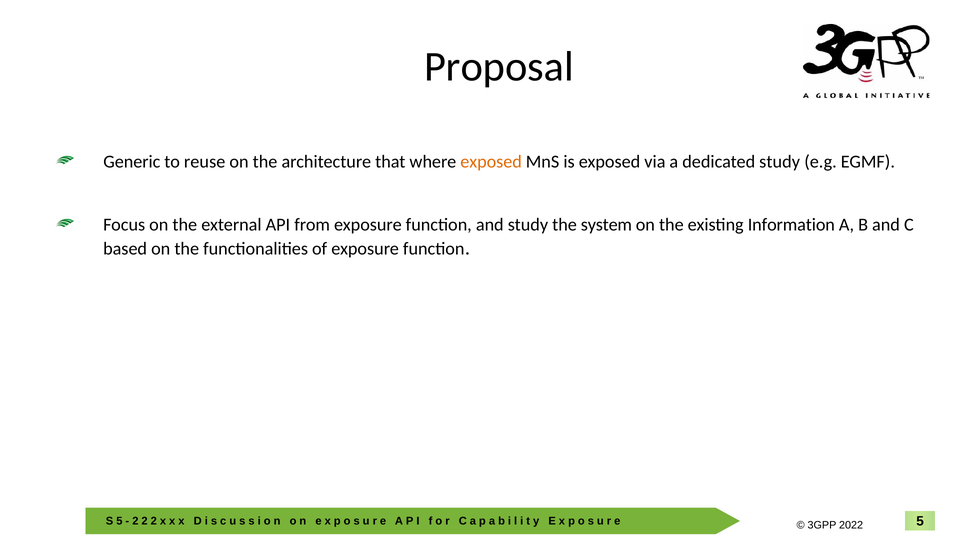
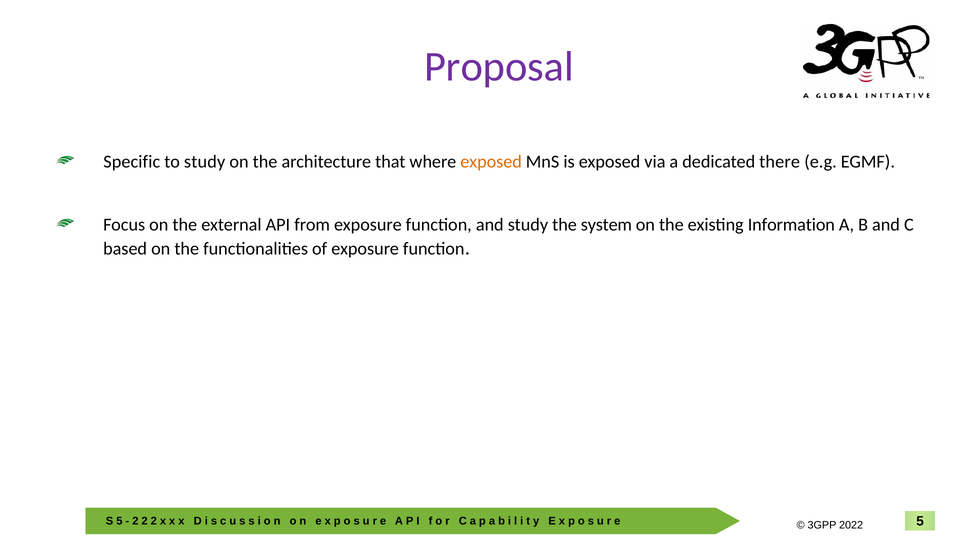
Proposal colour: black -> purple
Generic: Generic -> Specific
to reuse: reuse -> study
dedicated study: study -> there
